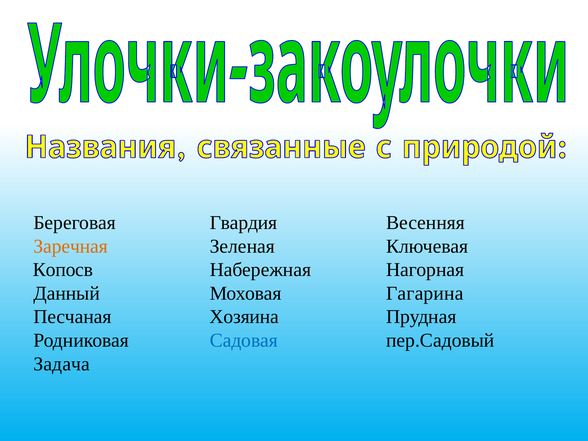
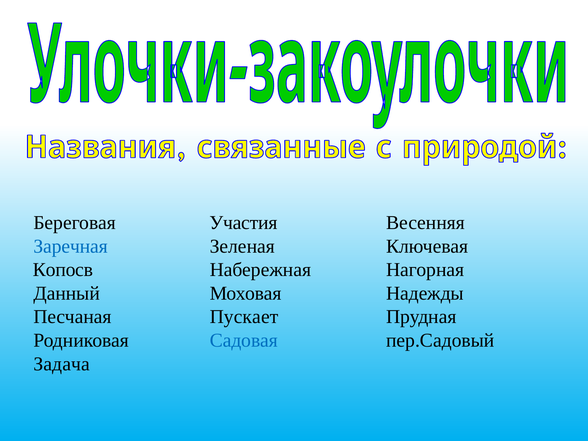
Гвардия: Гвардия -> Участия
Заречная colour: orange -> blue
Гагарина: Гагарина -> Надежды
Хозяина: Хозяина -> Пускает
